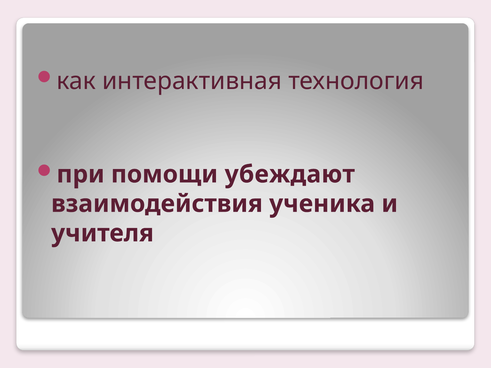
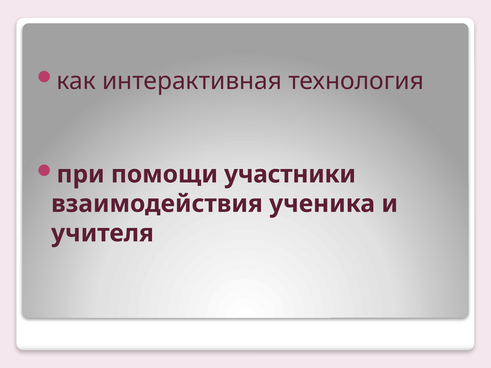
убеждают: убеждают -> участники
